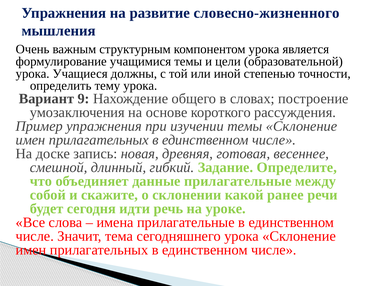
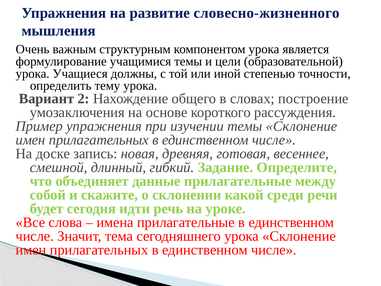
9: 9 -> 2
ранее: ранее -> среди
